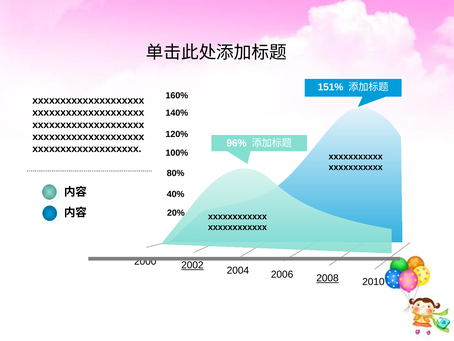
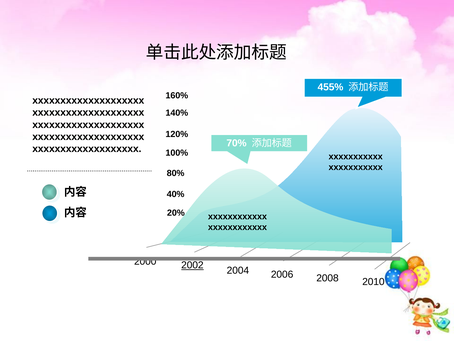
151%: 151% -> 455%
96%: 96% -> 70%
2008 underline: present -> none
